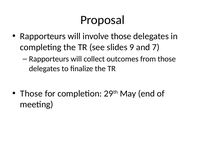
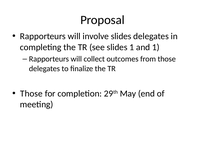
involve those: those -> slides
slides 9: 9 -> 1
and 7: 7 -> 1
